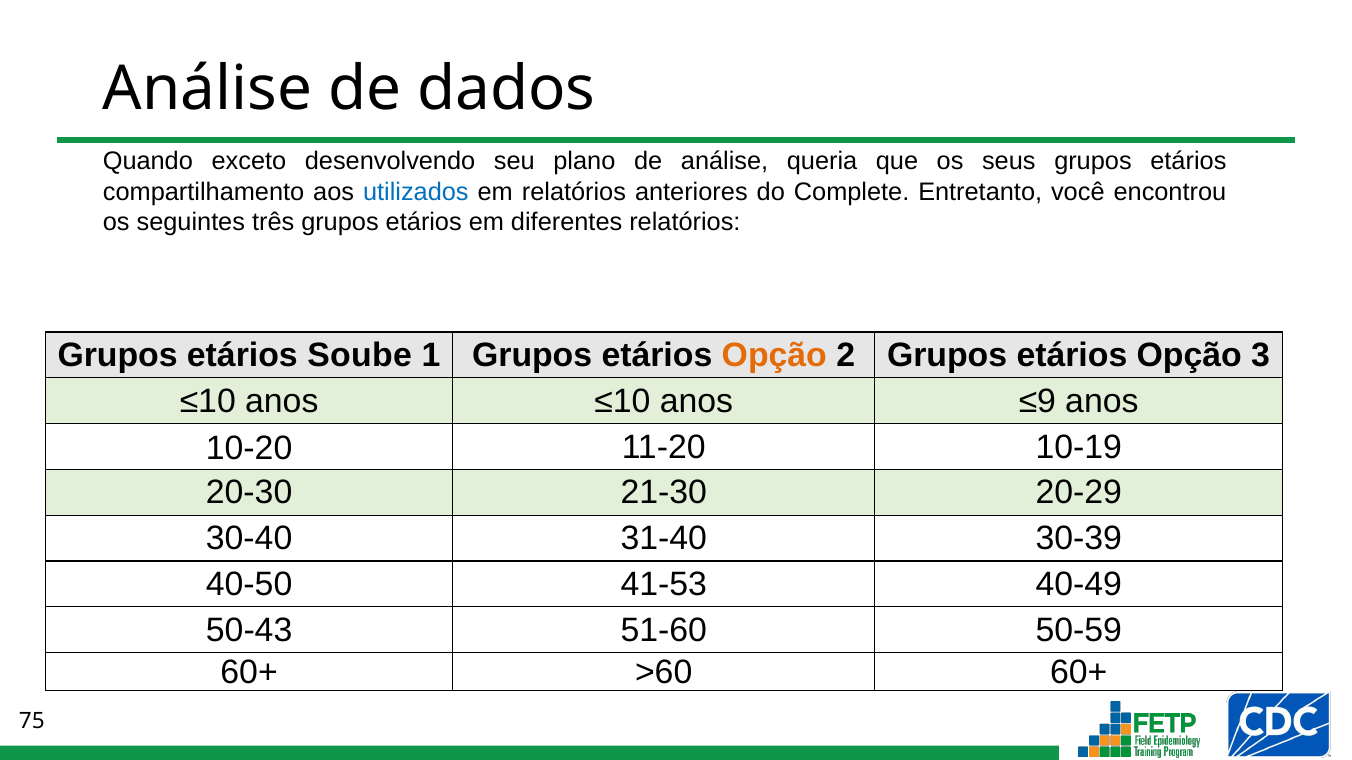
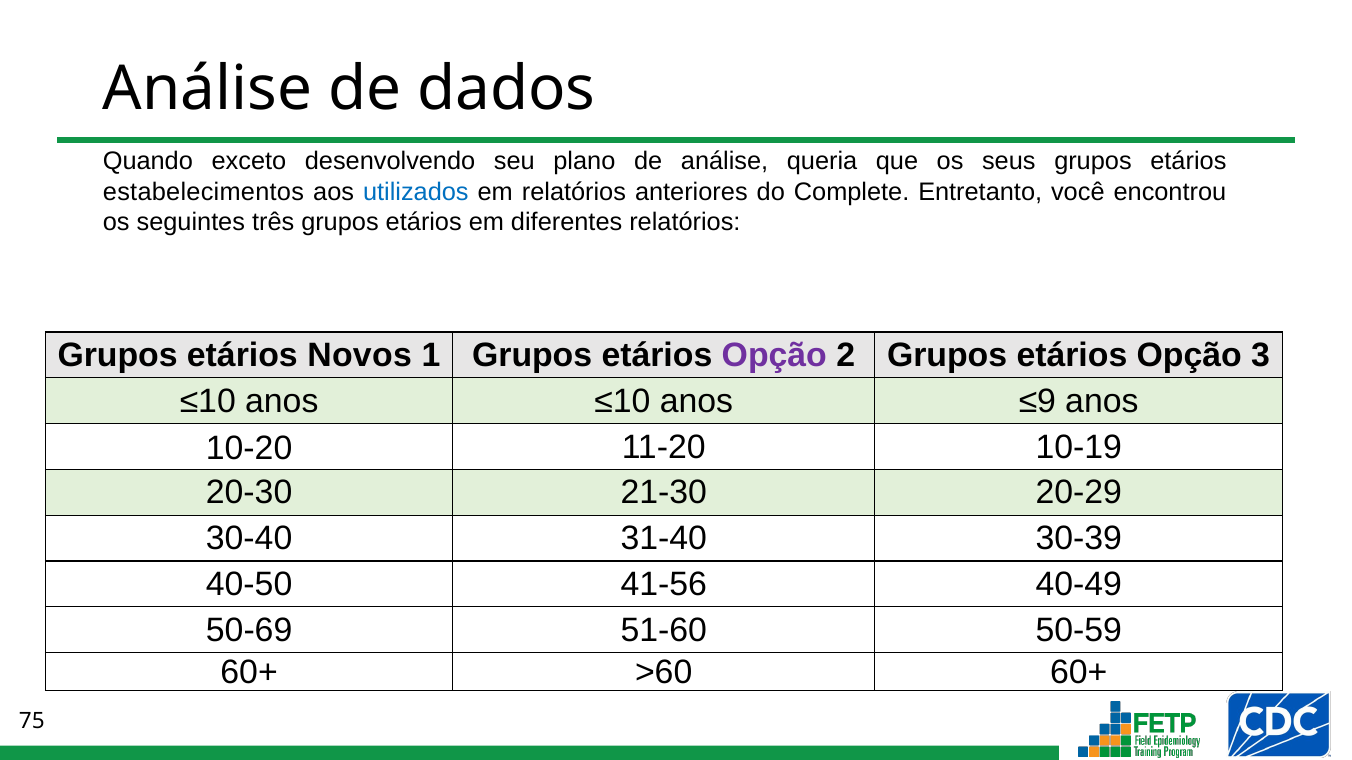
compartilhamento: compartilhamento -> estabelecimentos
Soube: Soube -> Novos
Opção at (774, 356) colour: orange -> purple
41-53: 41-53 -> 41-56
50-43: 50-43 -> 50-69
